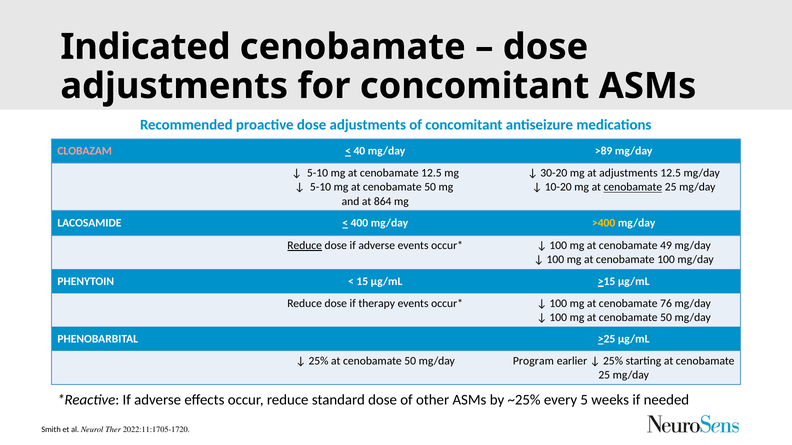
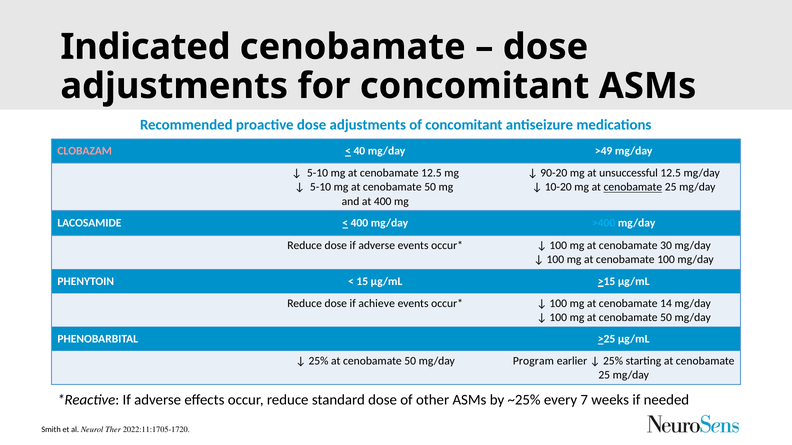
>89: >89 -> >49
30-20: 30-20 -> 90-20
at adjustments: adjustments -> unsuccessful
at 864: 864 -> 400
>400 colour: yellow -> light blue
Reduce at (305, 246) underline: present -> none
49: 49 -> 30
therapy: therapy -> achieve
76: 76 -> 14
5: 5 -> 7
